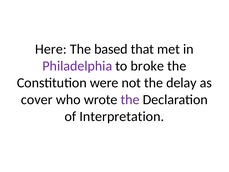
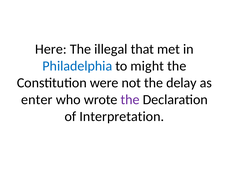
based: based -> illegal
Philadelphia colour: purple -> blue
broke: broke -> might
cover: cover -> enter
